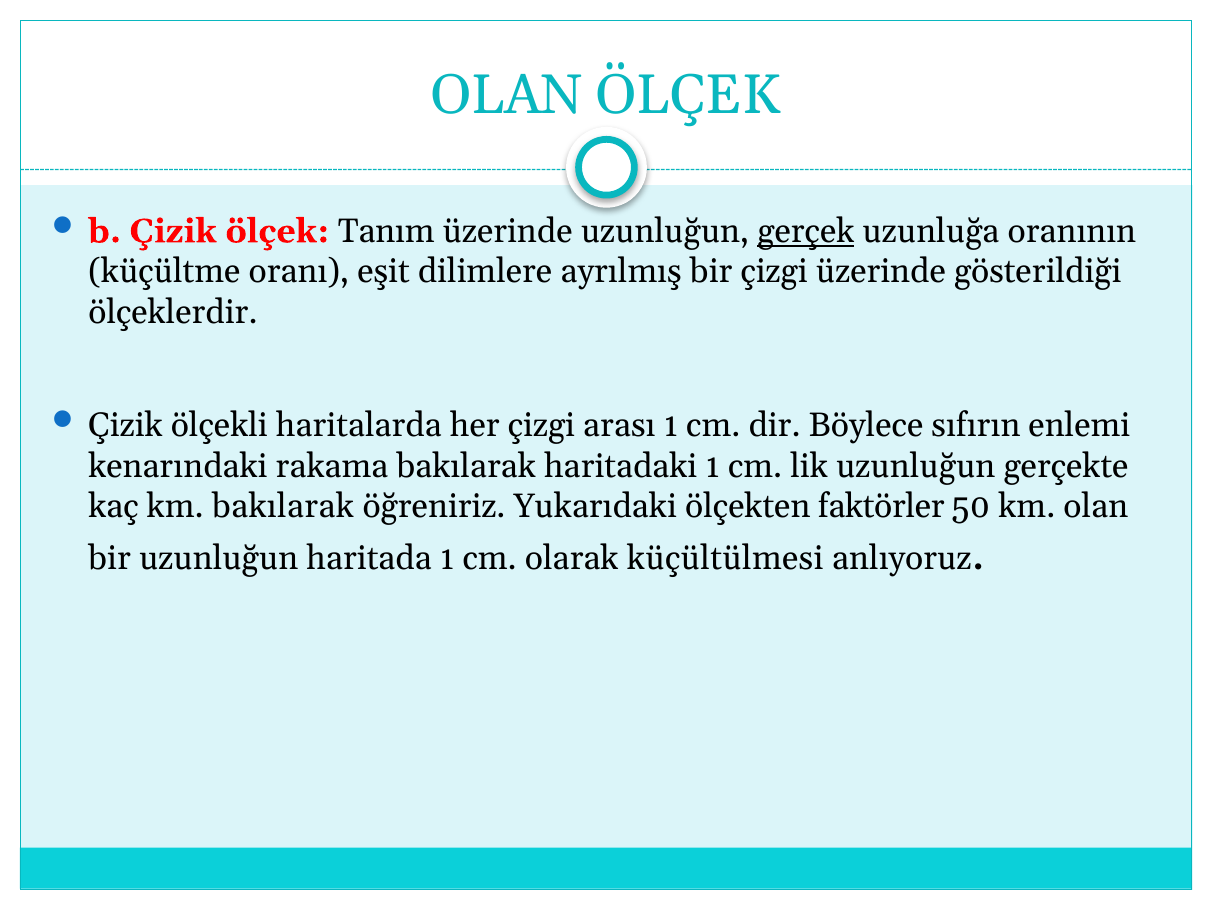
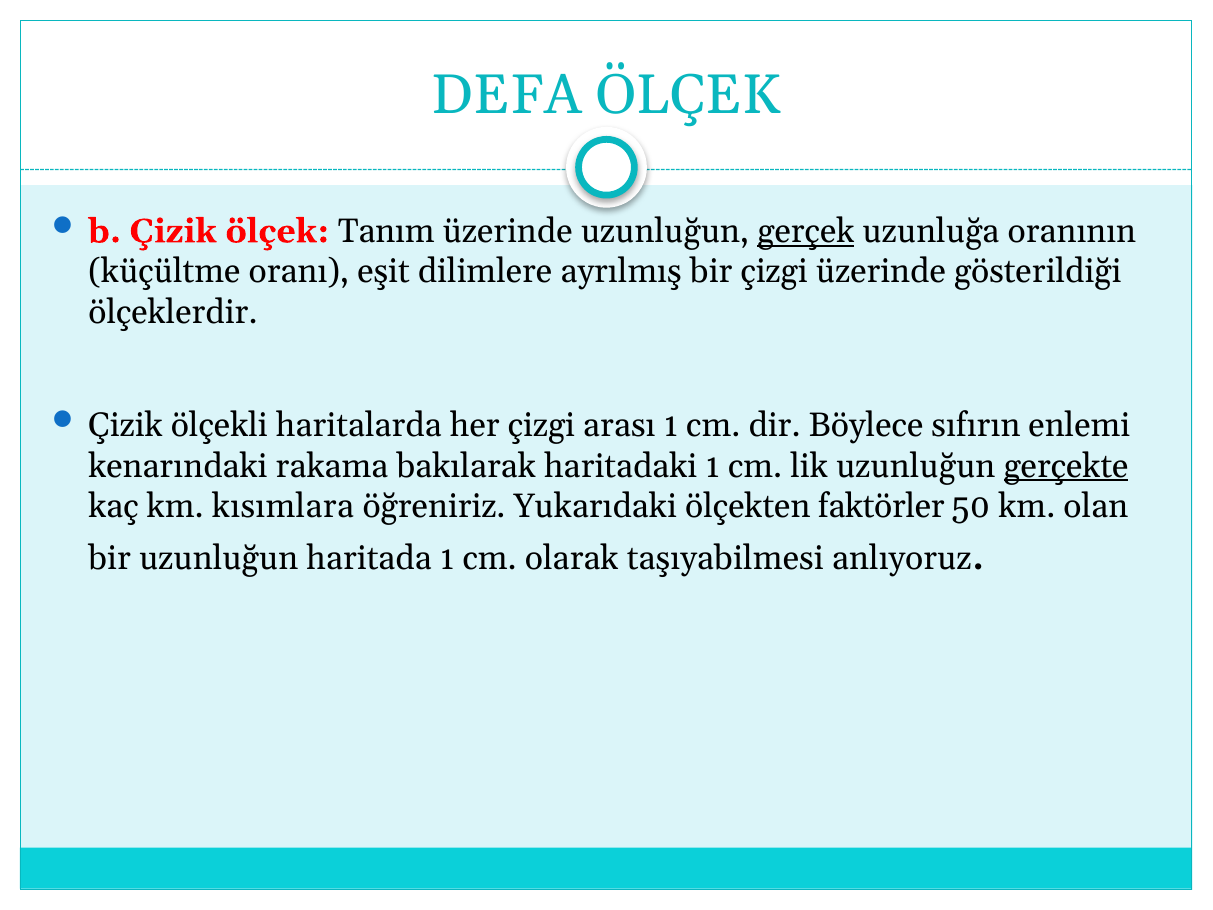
OLAN at (507, 96): OLAN -> DEFA
gerçekte underline: none -> present
km bakılarak: bakılarak -> kısımlara
küçültülmesi: küçültülmesi -> taşıyabilmesi
